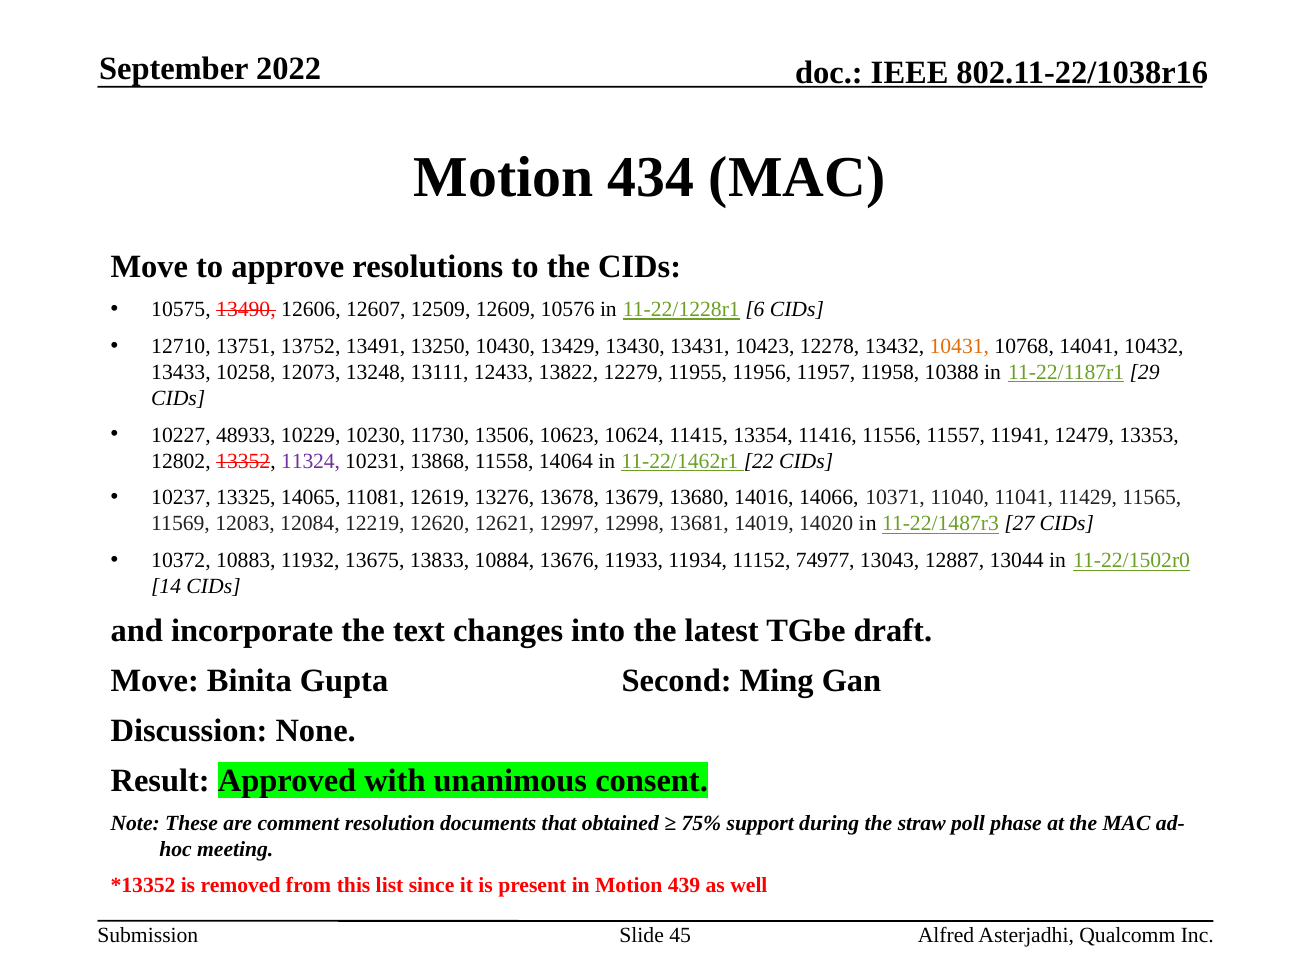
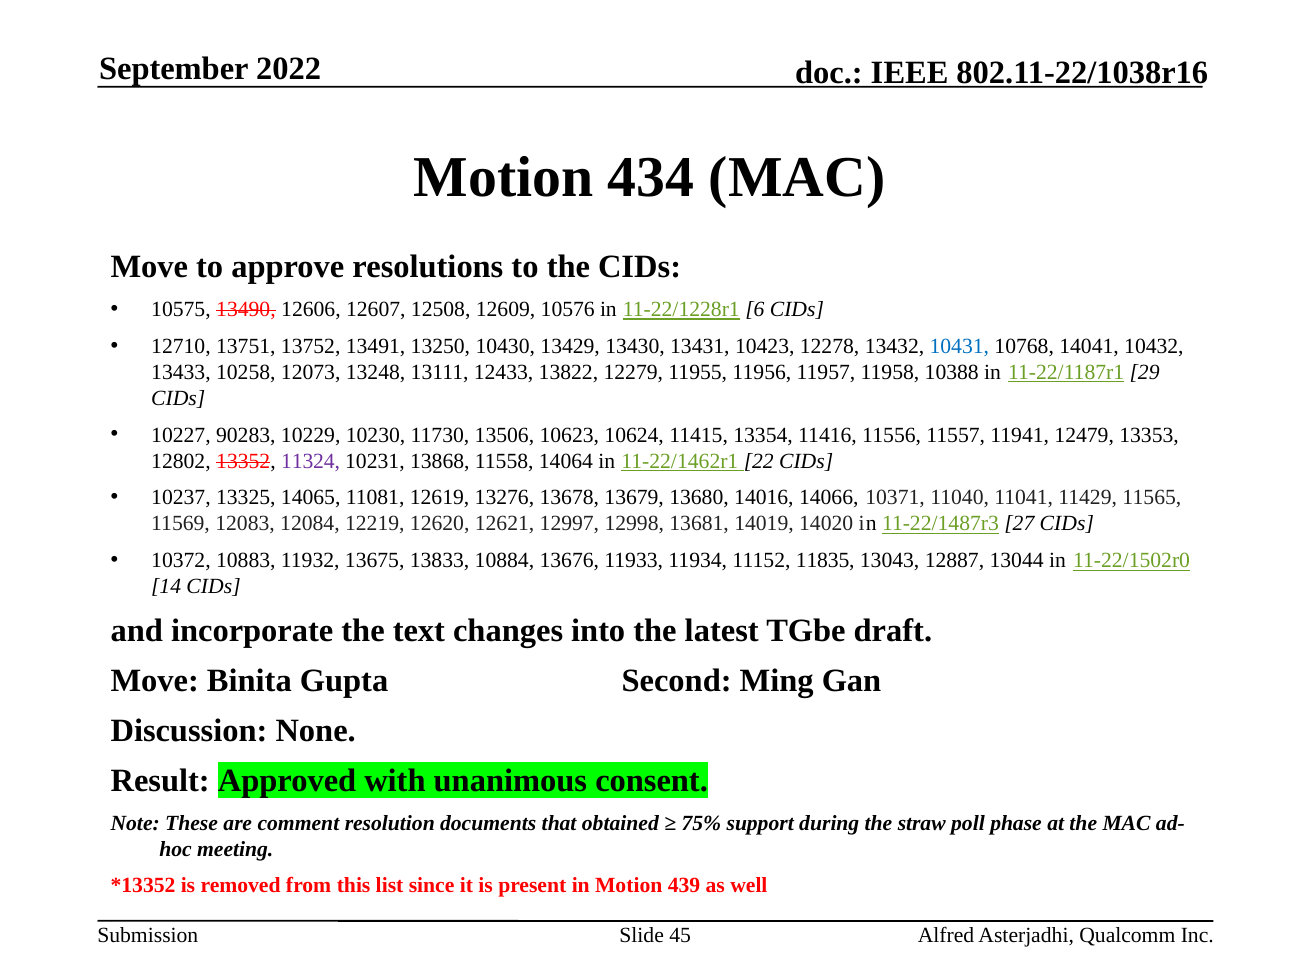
12509: 12509 -> 12508
10431 colour: orange -> blue
48933: 48933 -> 90283
74977: 74977 -> 11835
